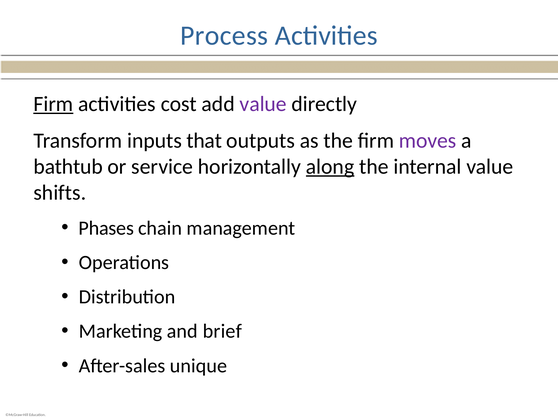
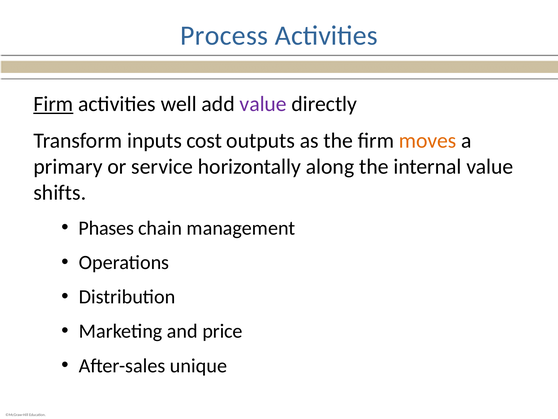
cost: cost -> well
that: that -> cost
moves colour: purple -> orange
bathtub: bathtub -> primary
along underline: present -> none
brief: brief -> price
